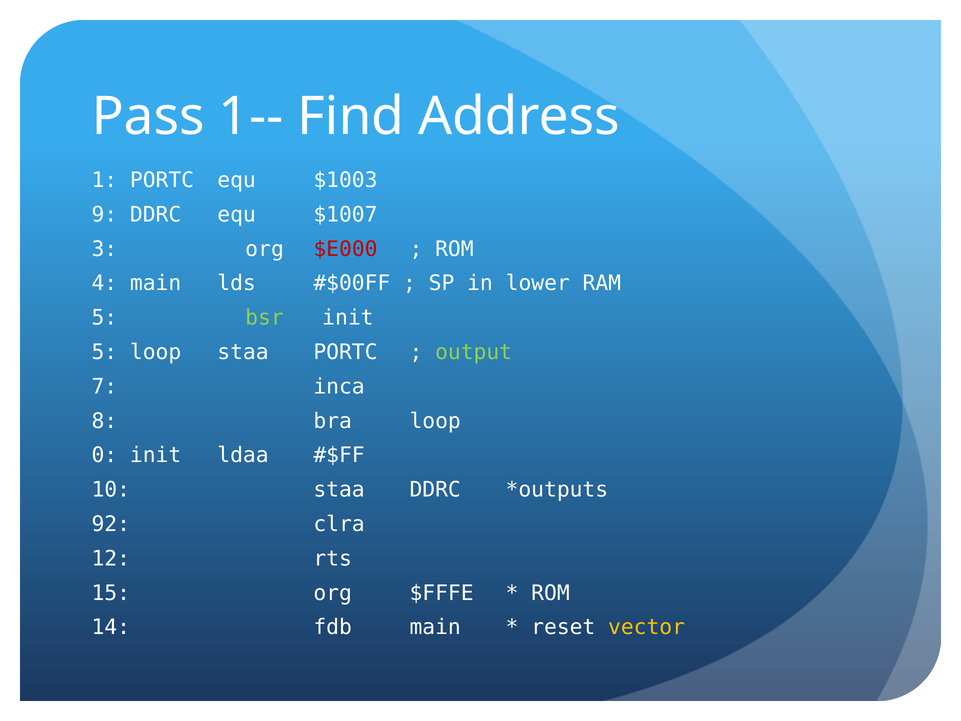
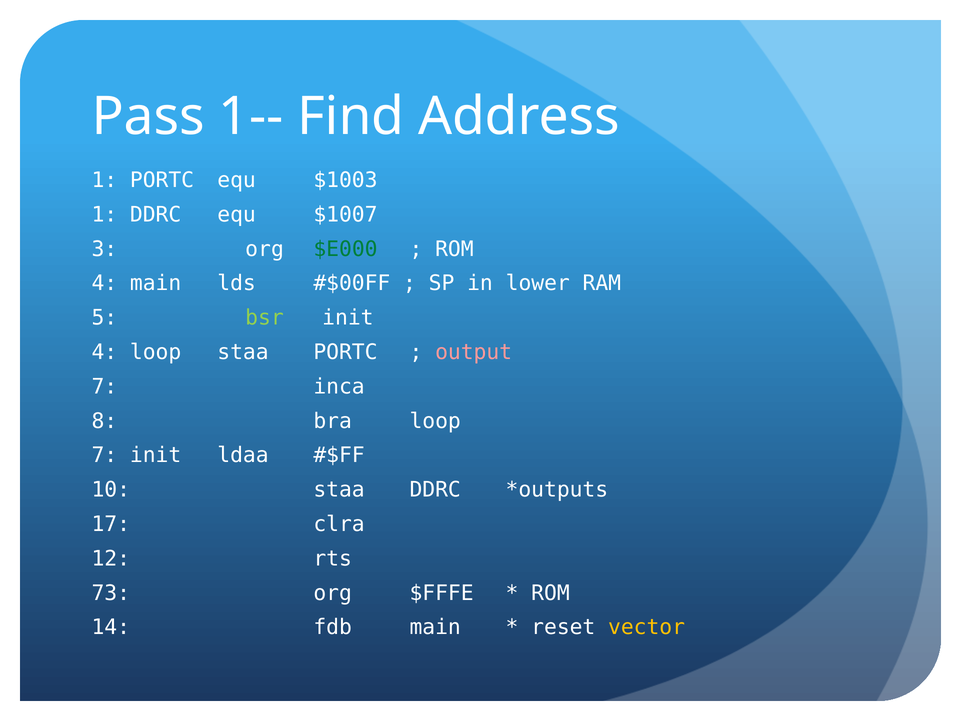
9 at (104, 214): 9 -> 1
$E000 colour: red -> green
5 at (104, 352): 5 -> 4
output colour: light green -> pink
0 at (104, 455): 0 -> 7
92: 92 -> 17
15: 15 -> 73
